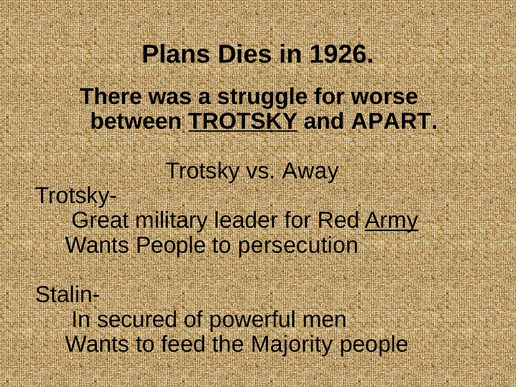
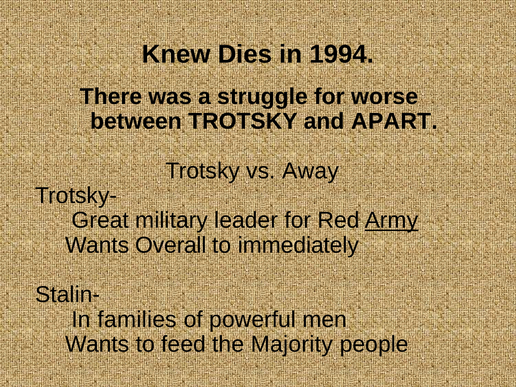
Plans: Plans -> Knew
1926: 1926 -> 1994
TROTSKY at (243, 121) underline: present -> none
Wants People: People -> Overall
persecution: persecution -> immediately
secured: secured -> families
